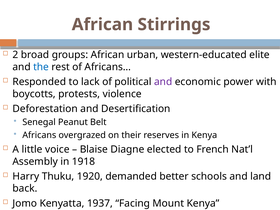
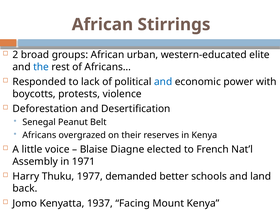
and at (163, 82) colour: purple -> blue
1918: 1918 -> 1971
1920: 1920 -> 1977
